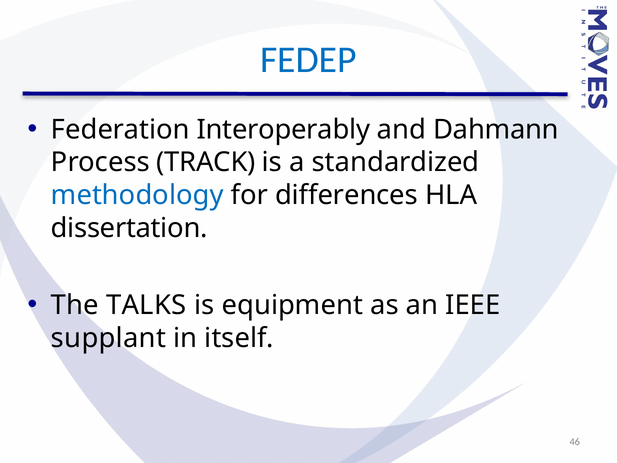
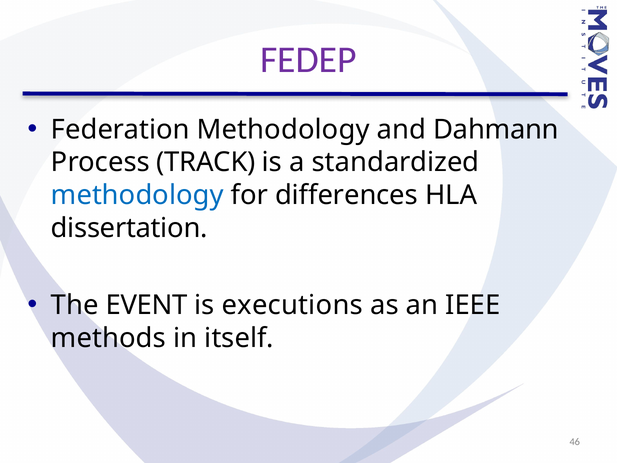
FEDEP colour: blue -> purple
Federation Interoperably: Interoperably -> Methodology
TALKS: TALKS -> EVENT
equipment: equipment -> executions
supplant: supplant -> methods
